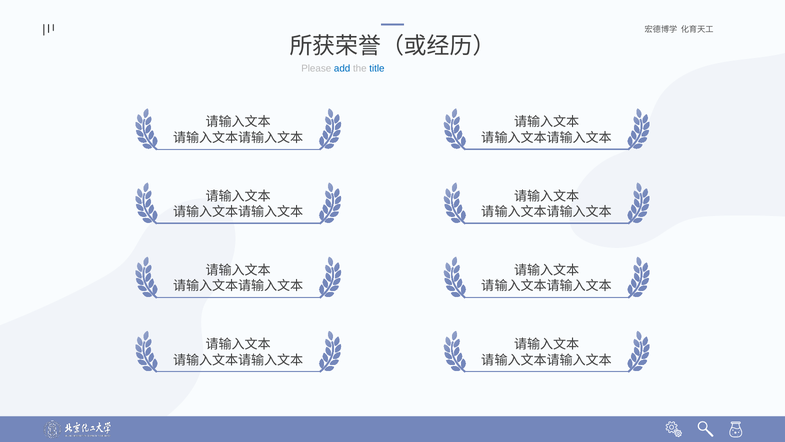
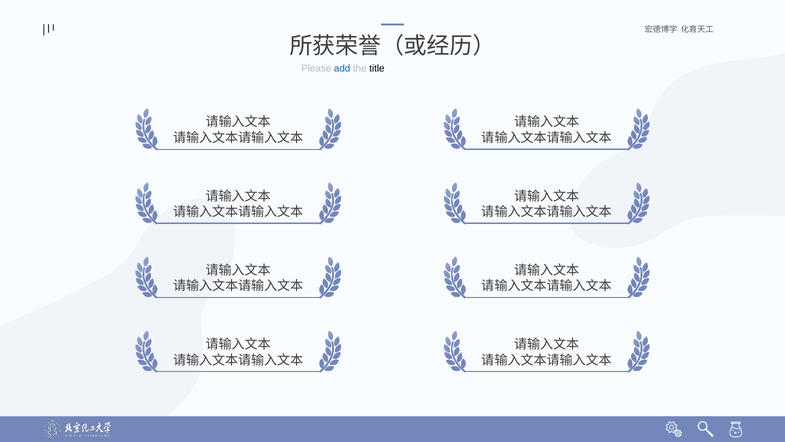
title colour: blue -> black
